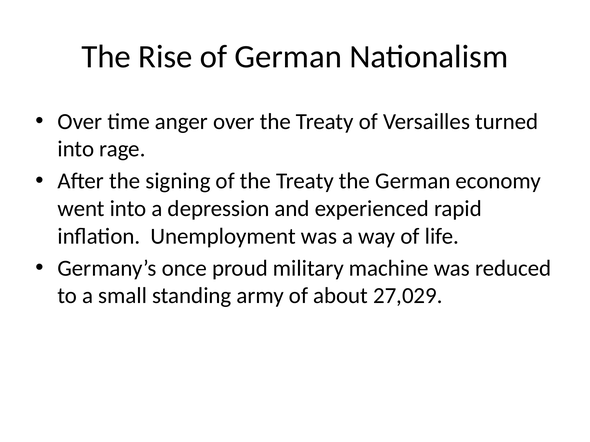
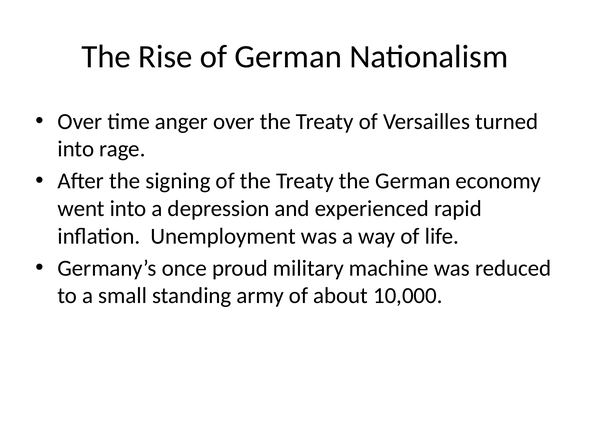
27,029: 27,029 -> 10,000
